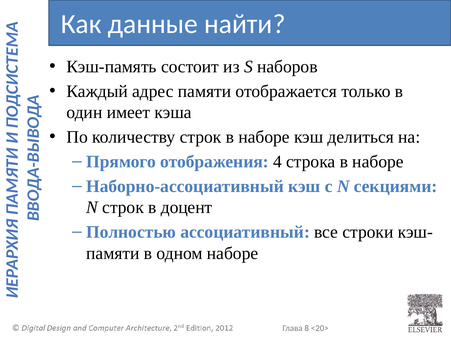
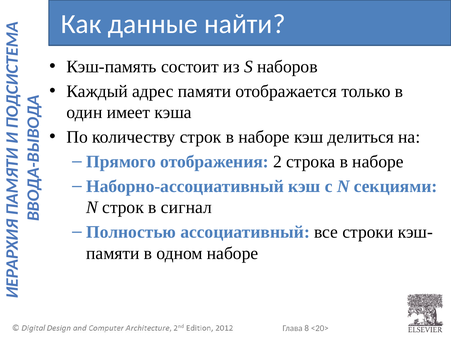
4: 4 -> 2
доцент: доцент -> сигнал
